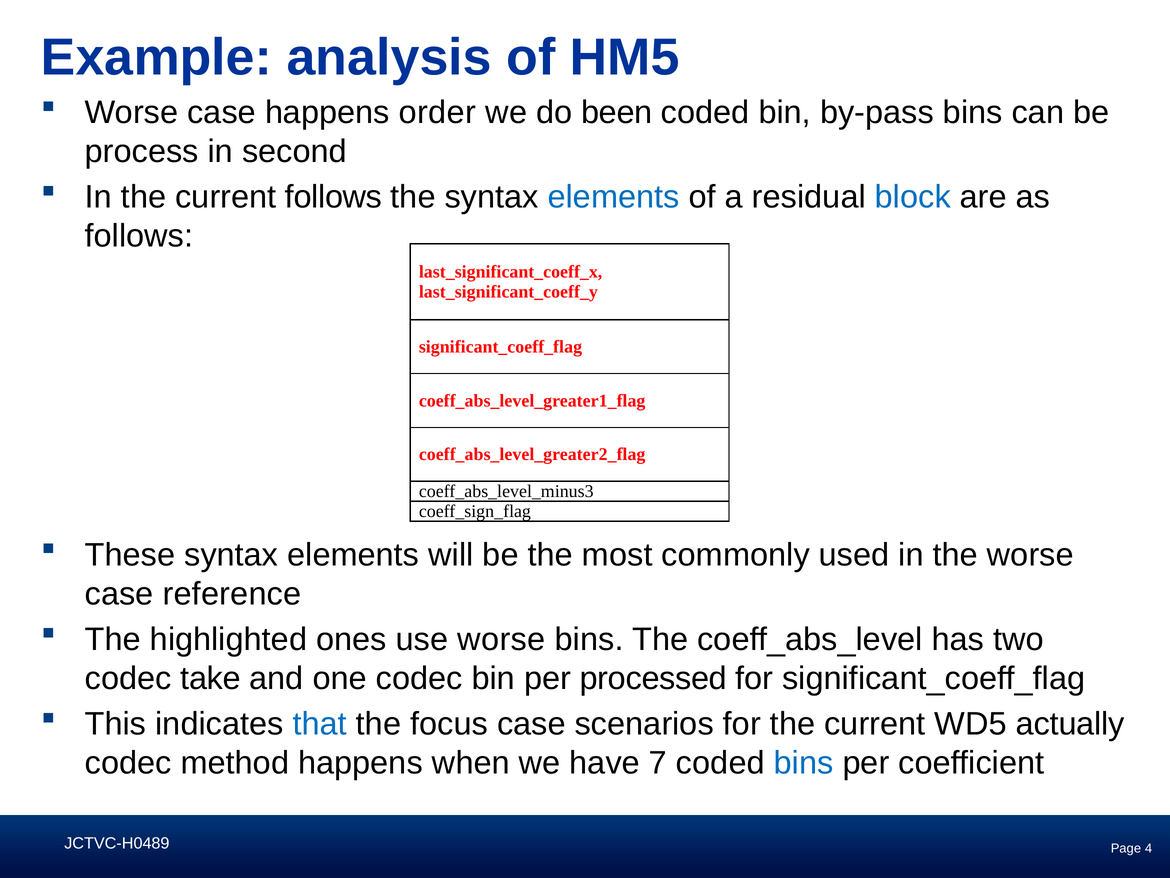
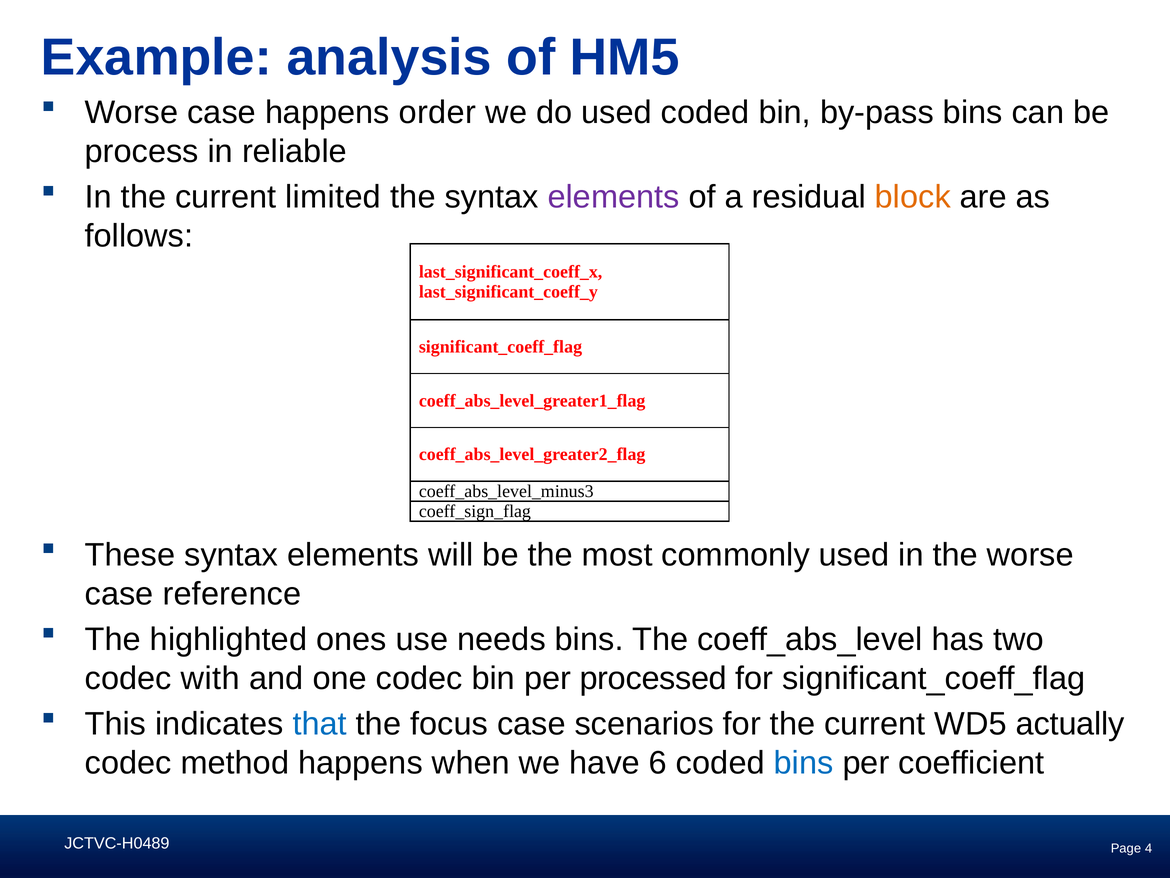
do been: been -> used
second: second -> reliable
current follows: follows -> limited
elements at (614, 197) colour: blue -> purple
block colour: blue -> orange
use worse: worse -> needs
take: take -> with
7: 7 -> 6
